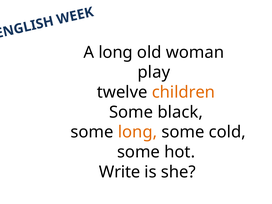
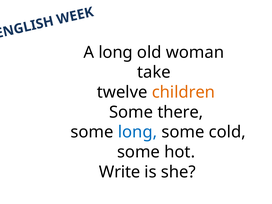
play: play -> take
black: black -> there
long at (137, 132) colour: orange -> blue
